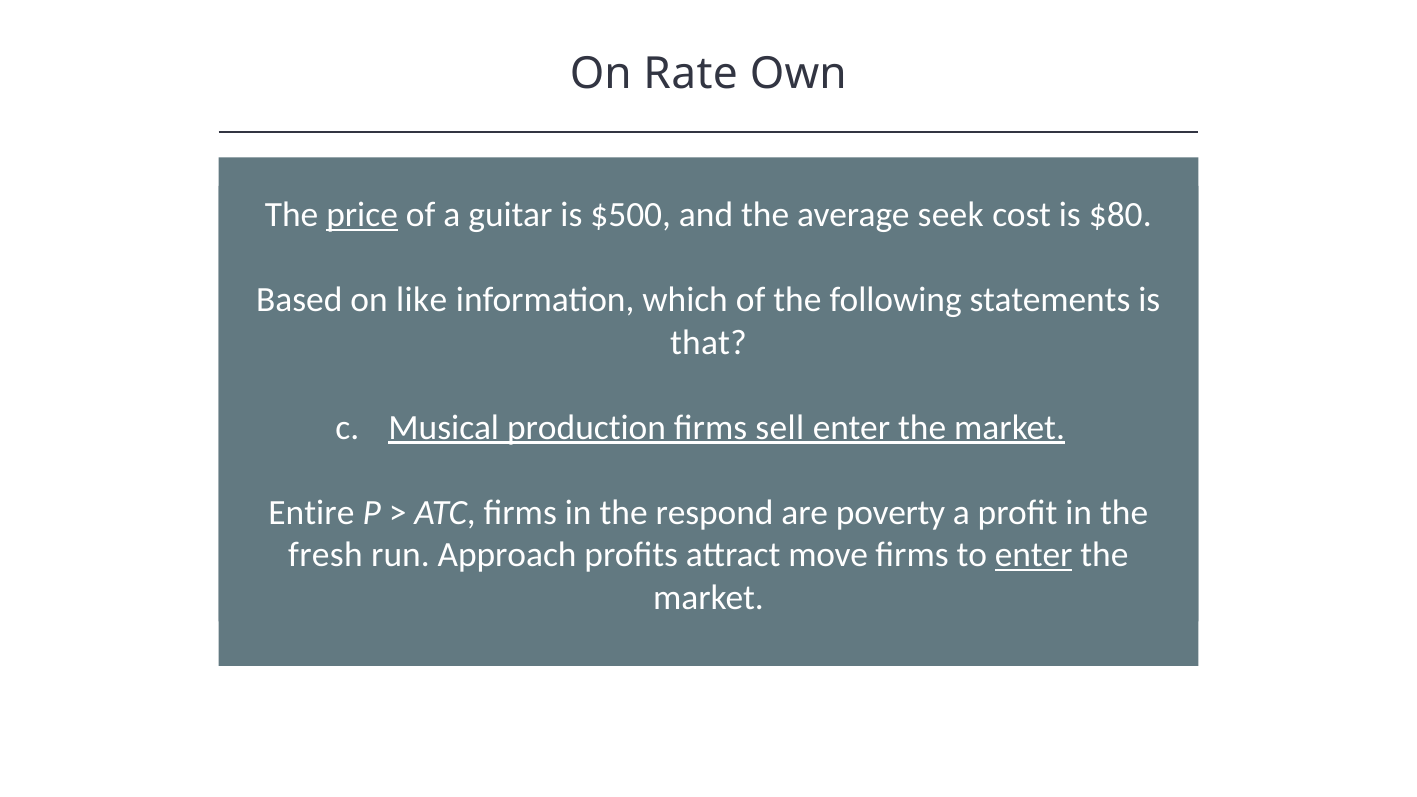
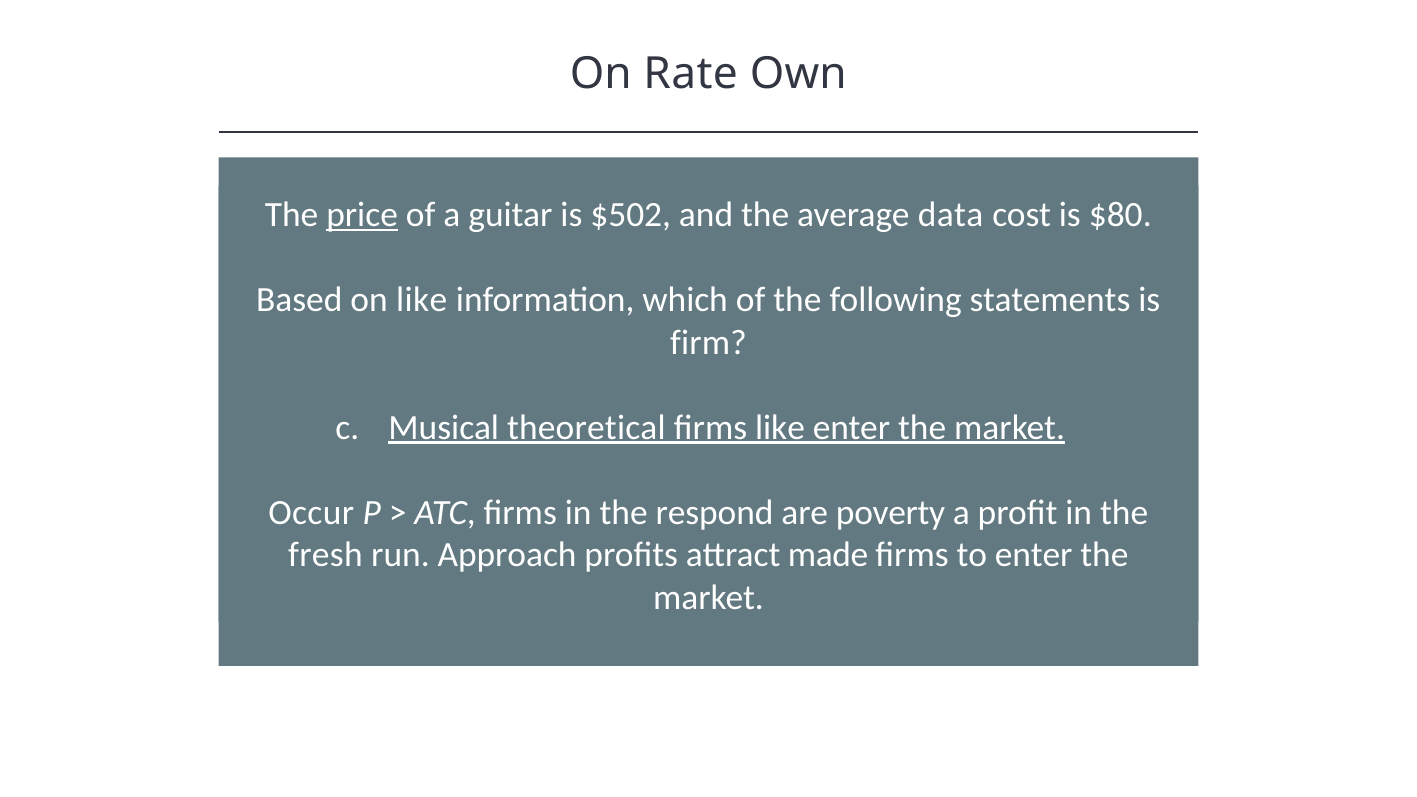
$500: $500 -> $502
seek: seek -> data
that: that -> firm
production: production -> theoretical
firms sell: sell -> like
Entire: Entire -> Occur
move: move -> made
enter at (1034, 555) underline: present -> none
